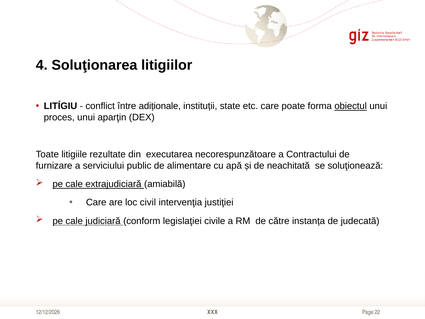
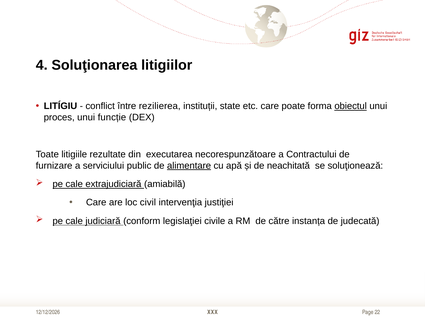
adiționale: adiționale -> rezilierea
aparţin: aparţin -> funcție
alimentare underline: none -> present
